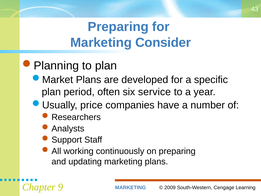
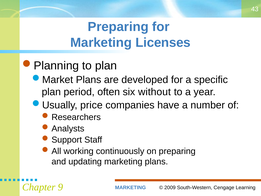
Consider: Consider -> Licenses
service: service -> without
